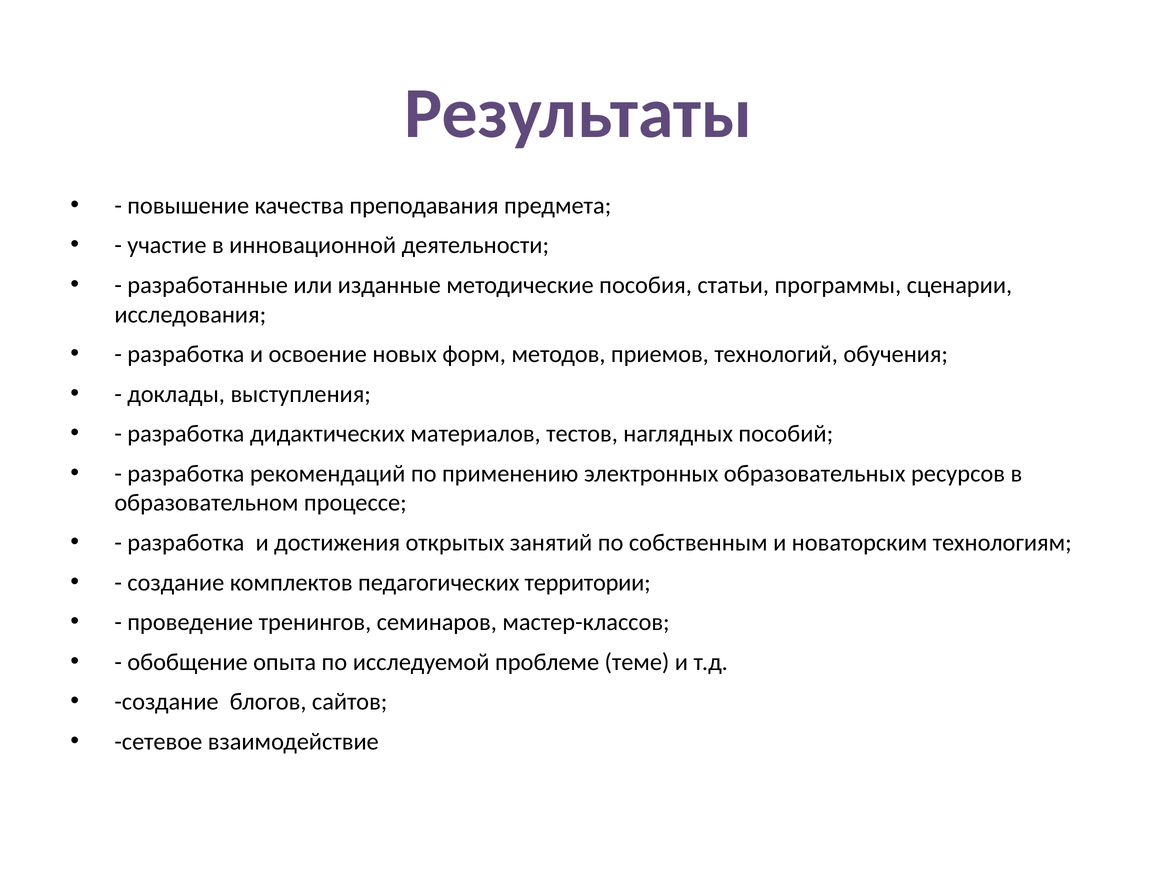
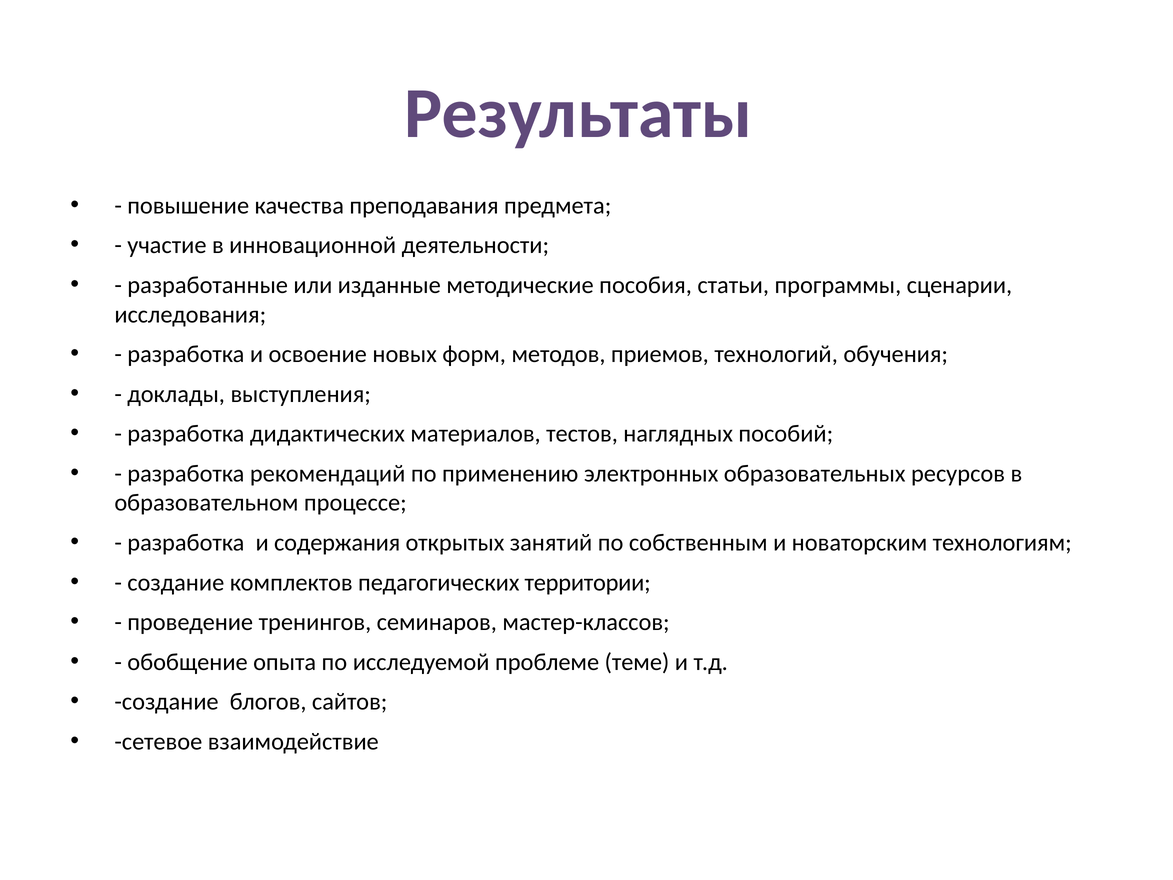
достижения: достижения -> содержания
